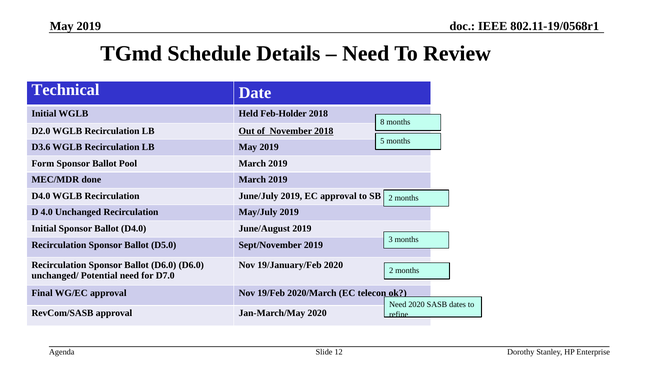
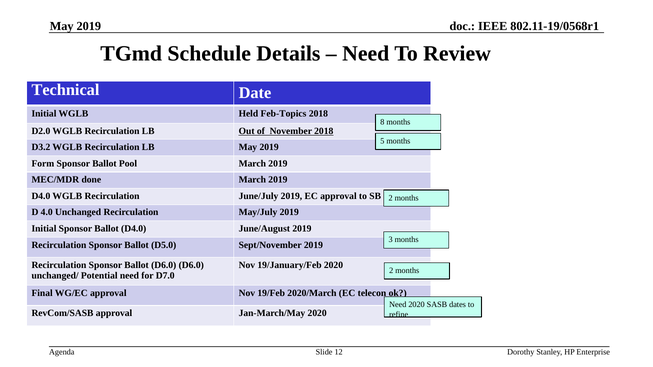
Feb-Holder: Feb-Holder -> Feb-Topics
D3.6: D3.6 -> D3.2
